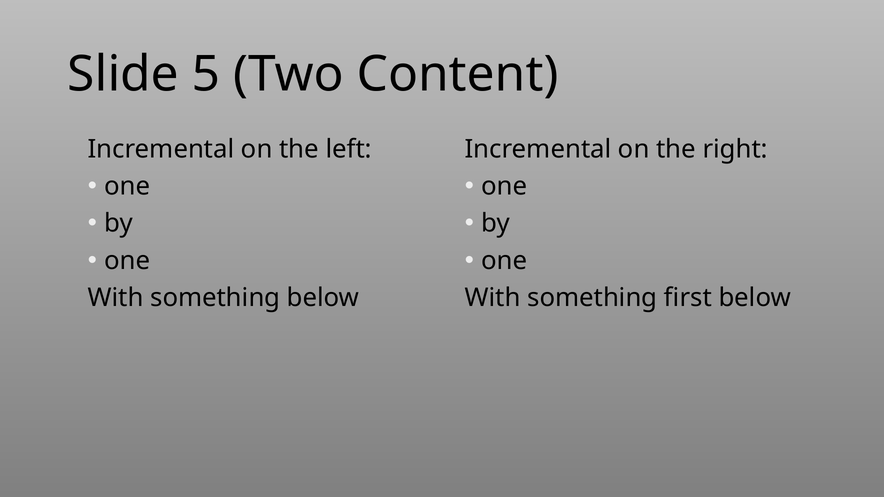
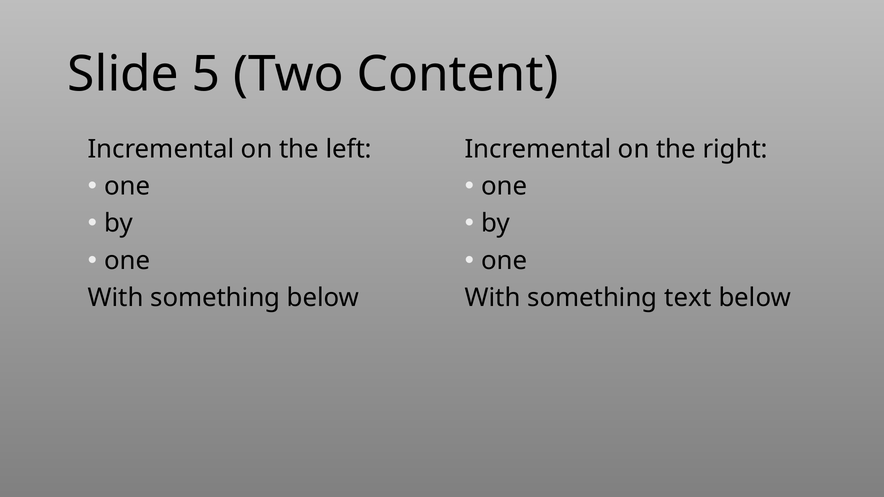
first: first -> text
